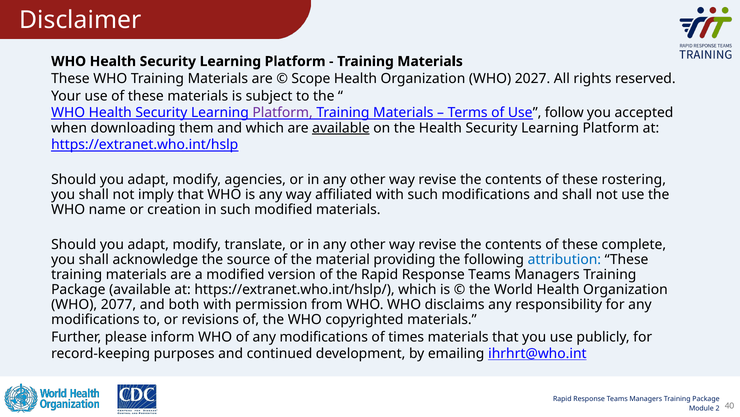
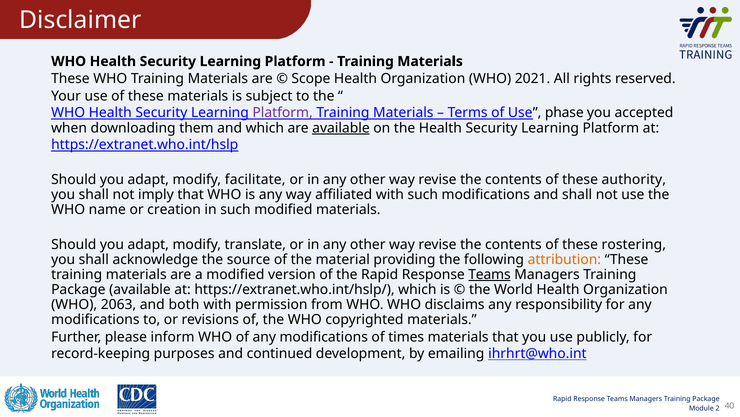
2027: 2027 -> 2021
follow: follow -> phase
agencies: agencies -> facilitate
rostering: rostering -> authority
complete: complete -> rostering
attribution colour: blue -> orange
Teams at (489, 274) underline: none -> present
2077: 2077 -> 2063
